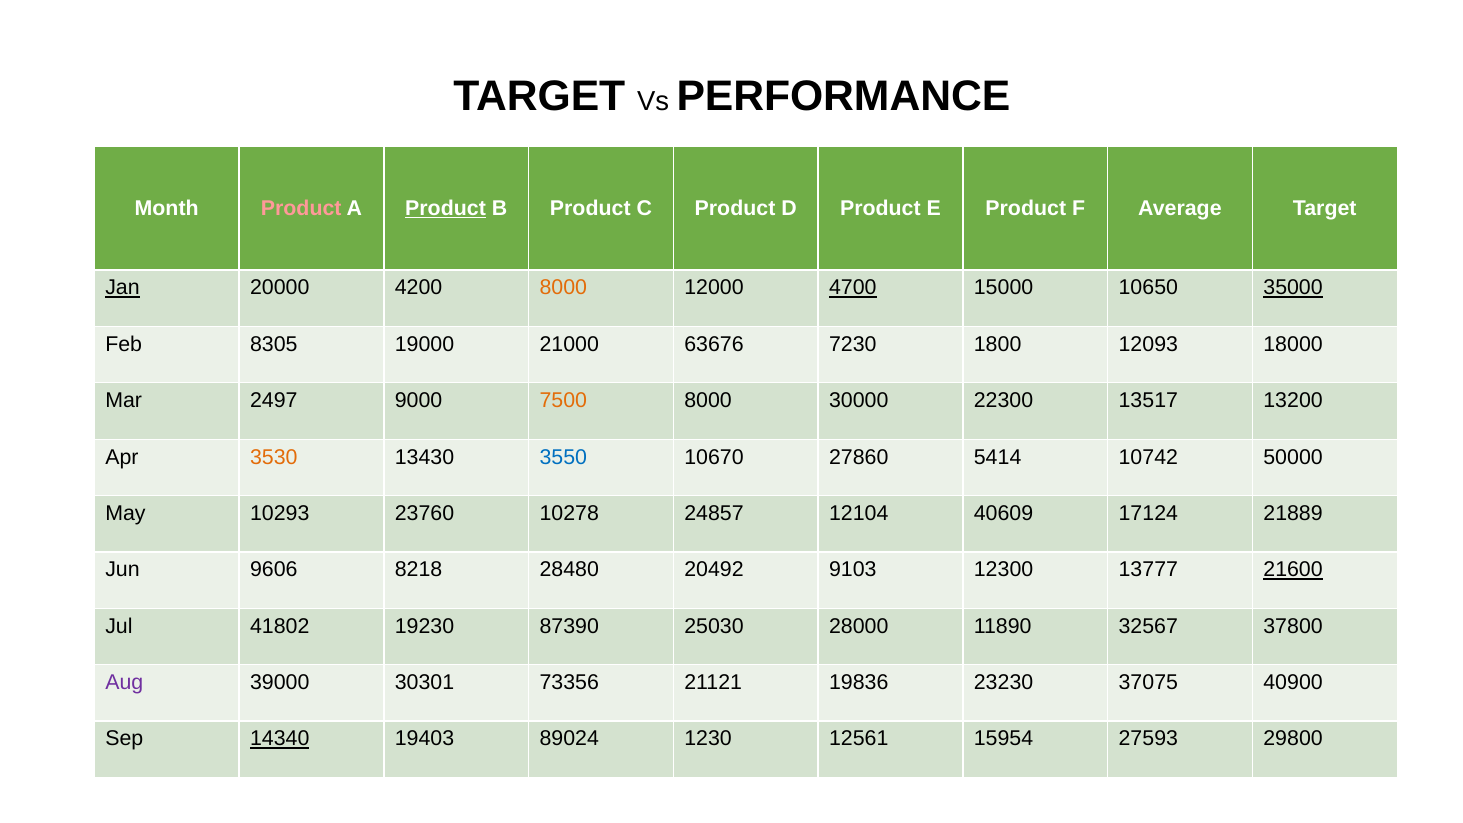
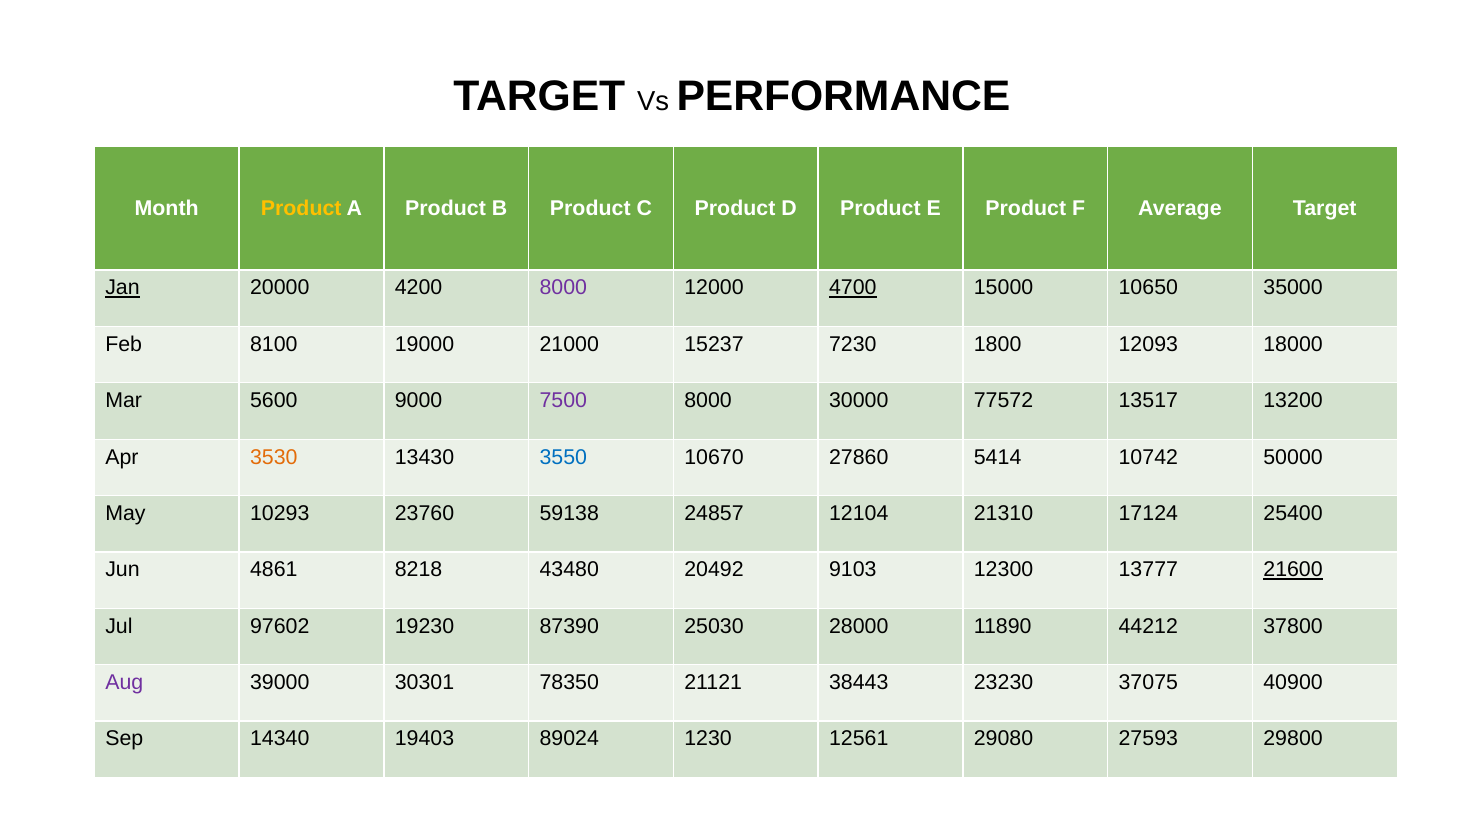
Product at (301, 208) colour: pink -> yellow
Product at (446, 208) underline: present -> none
8000 at (563, 288) colour: orange -> purple
35000 underline: present -> none
8305: 8305 -> 8100
63676: 63676 -> 15237
2497: 2497 -> 5600
7500 colour: orange -> purple
22300: 22300 -> 77572
10278: 10278 -> 59138
40609: 40609 -> 21310
21889: 21889 -> 25400
9606: 9606 -> 4861
28480: 28480 -> 43480
41802: 41802 -> 97602
32567: 32567 -> 44212
73356: 73356 -> 78350
19836: 19836 -> 38443
14340 underline: present -> none
15954: 15954 -> 29080
